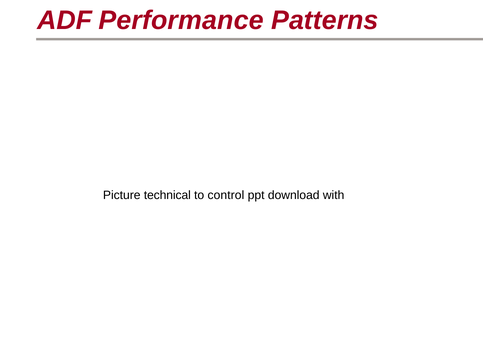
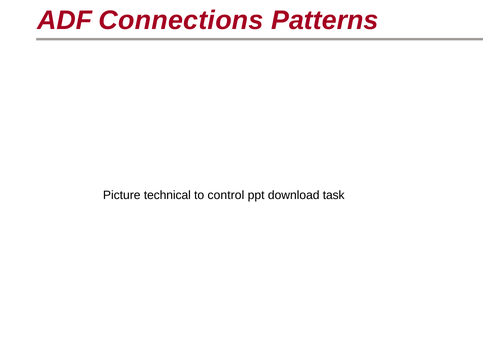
Performance: Performance -> Connections
with: with -> task
